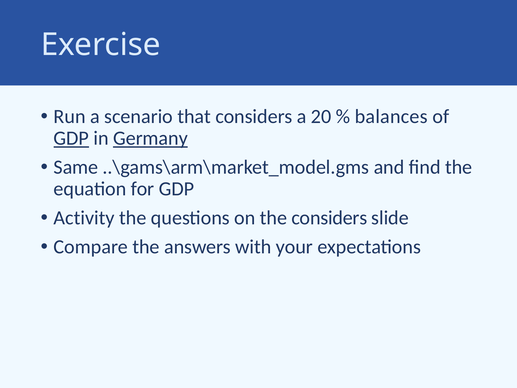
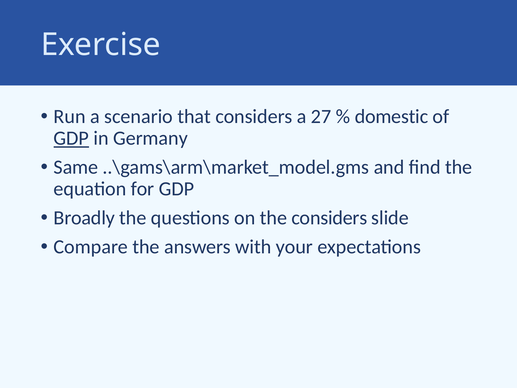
20: 20 -> 27
balances: balances -> domestic
Germany underline: present -> none
Activity: Activity -> Broadly
